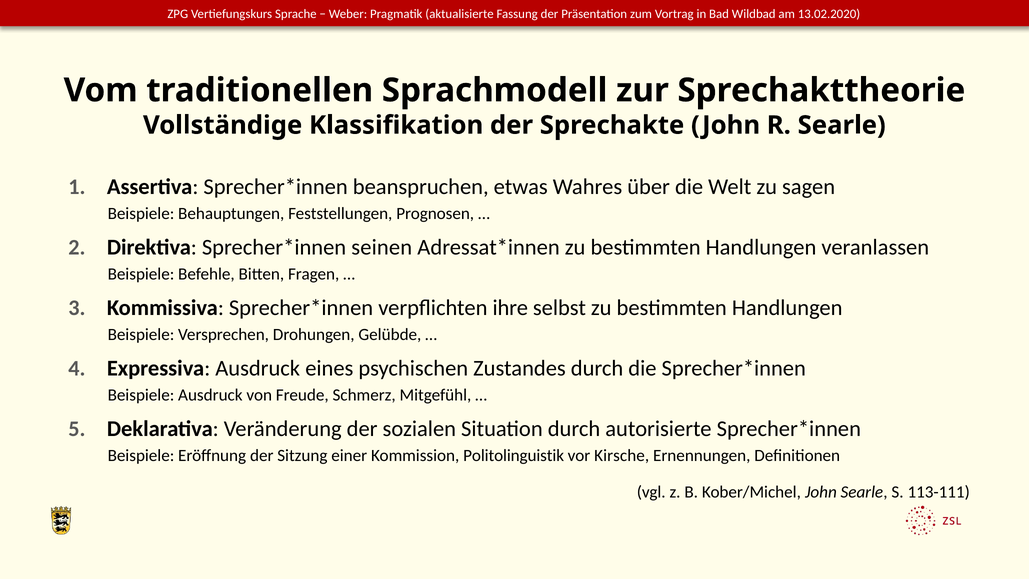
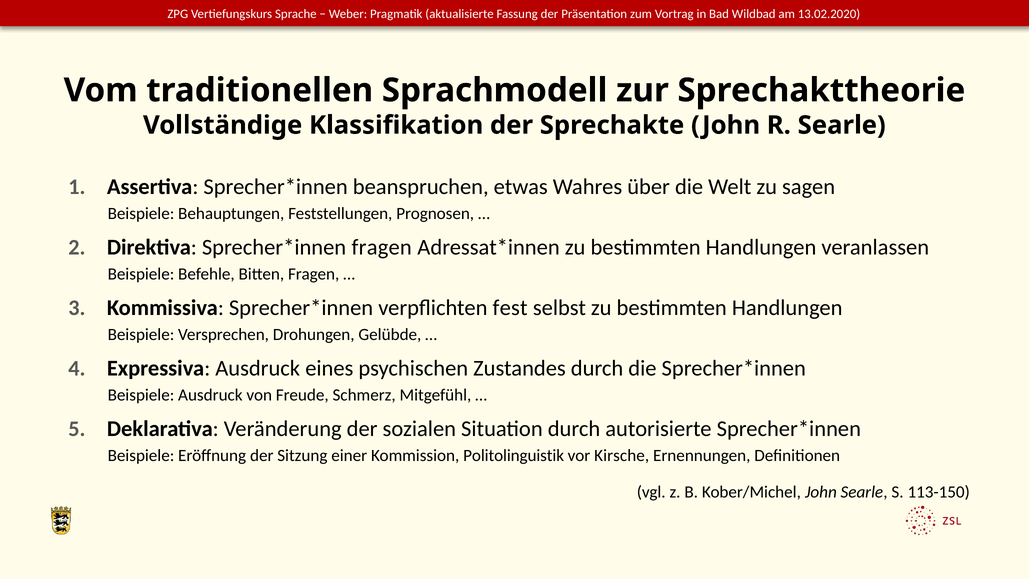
seinen at (382, 247): seinen -> fragen
ihre: ihre -> fest
113-111: 113-111 -> 113-150
